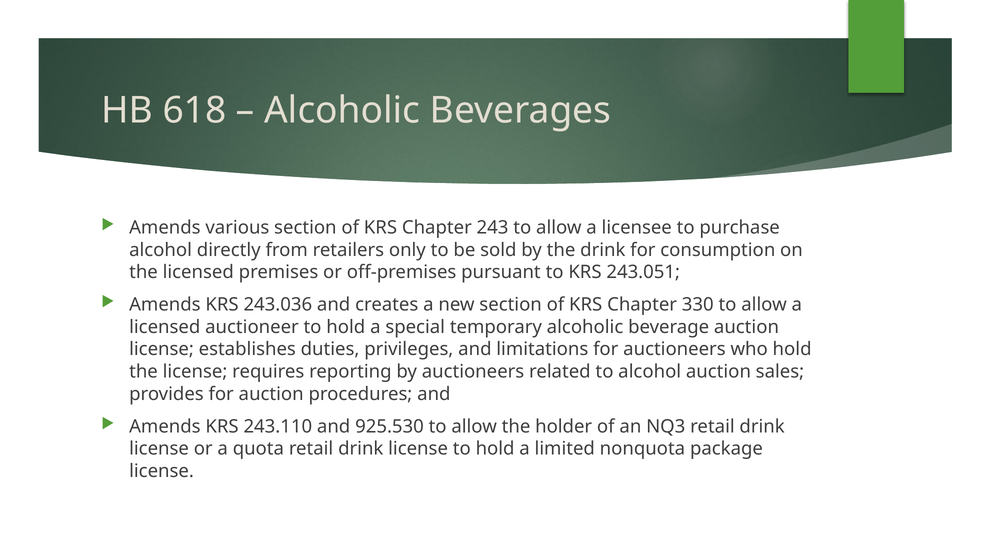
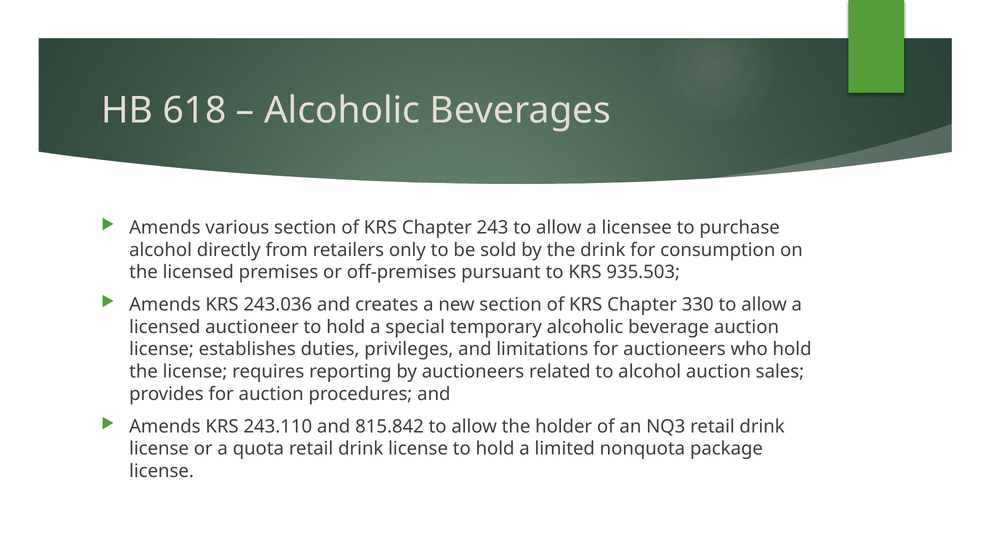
243.051: 243.051 -> 935.503
925.530: 925.530 -> 815.842
